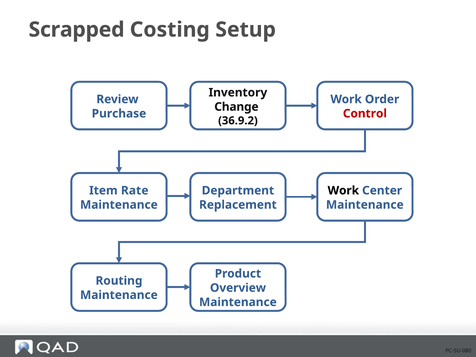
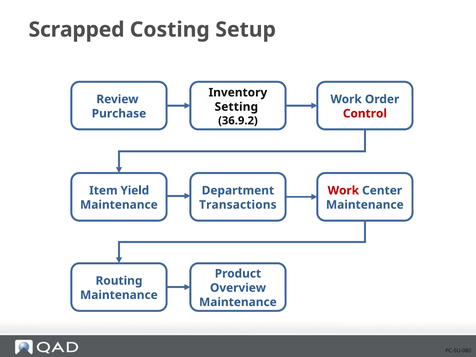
Change: Change -> Setting
Rate: Rate -> Yield
Work at (343, 191) colour: black -> red
Replacement: Replacement -> Transactions
